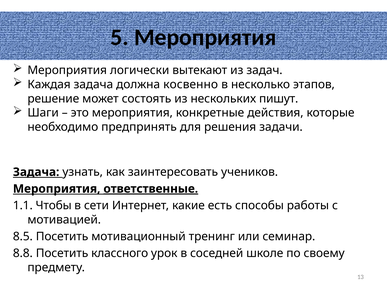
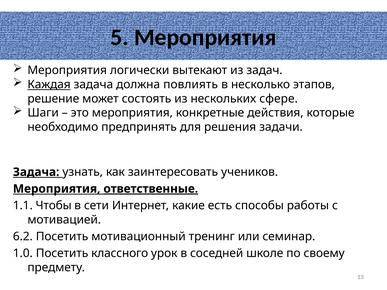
Каждая underline: none -> present
косвенно: косвенно -> повлиять
пишут: пишут -> сфере
8.5: 8.5 -> 6.2
8.8: 8.8 -> 1.0
